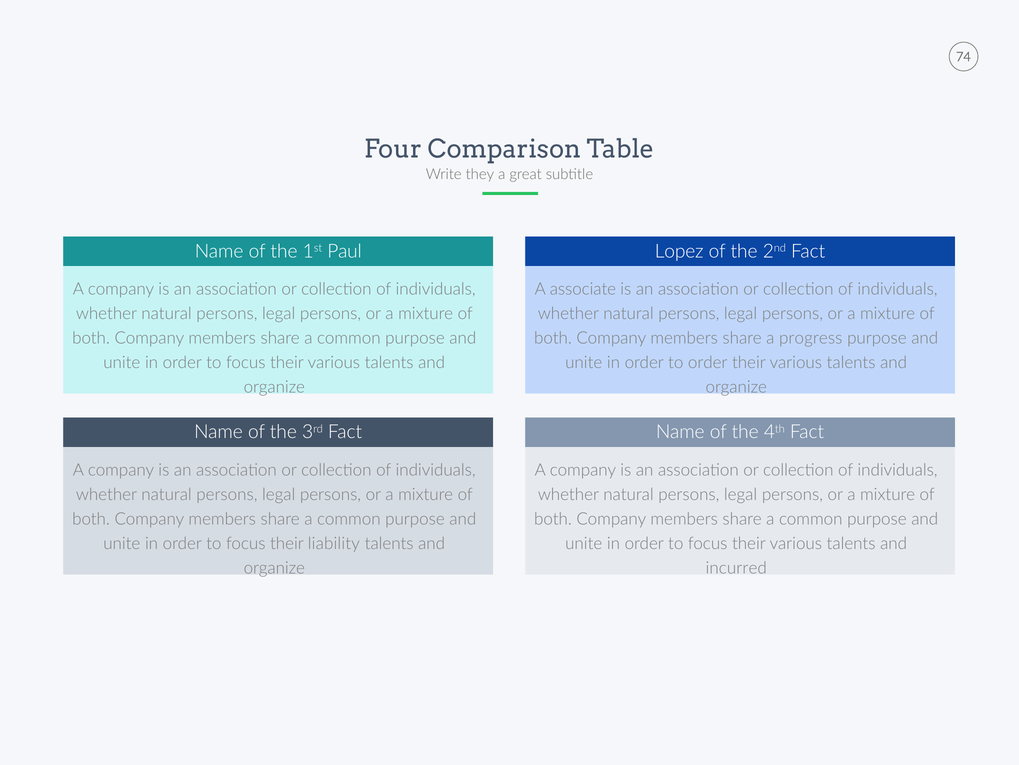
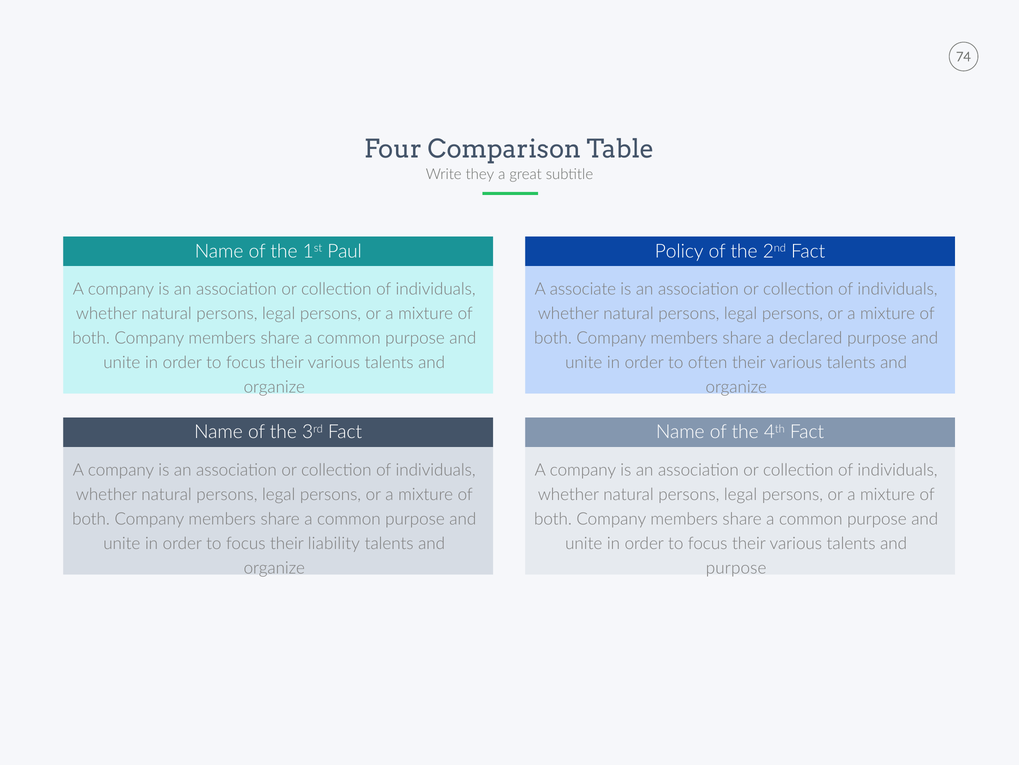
Lopez: Lopez -> Policy
progress: progress -> declared
to order: order -> often
incurred at (736, 568): incurred -> purpose
